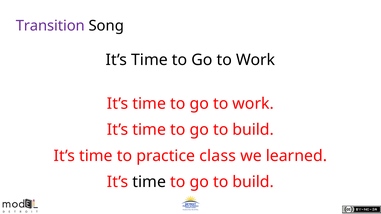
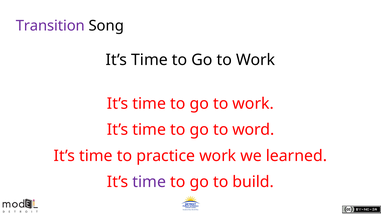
build at (253, 130): build -> word
practice class: class -> work
time at (149, 182) colour: black -> purple
